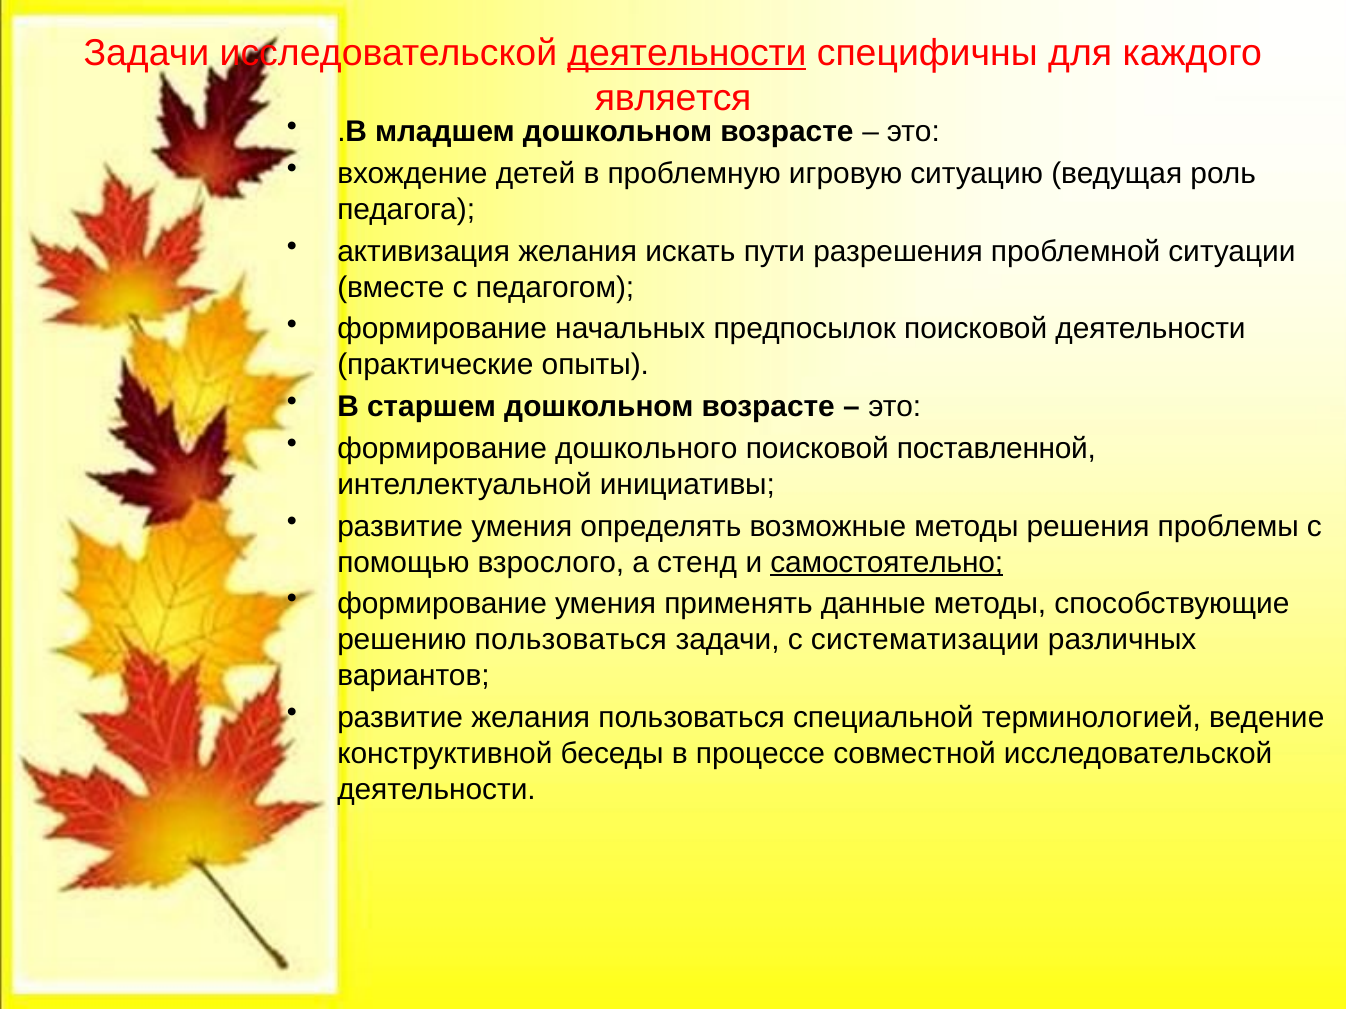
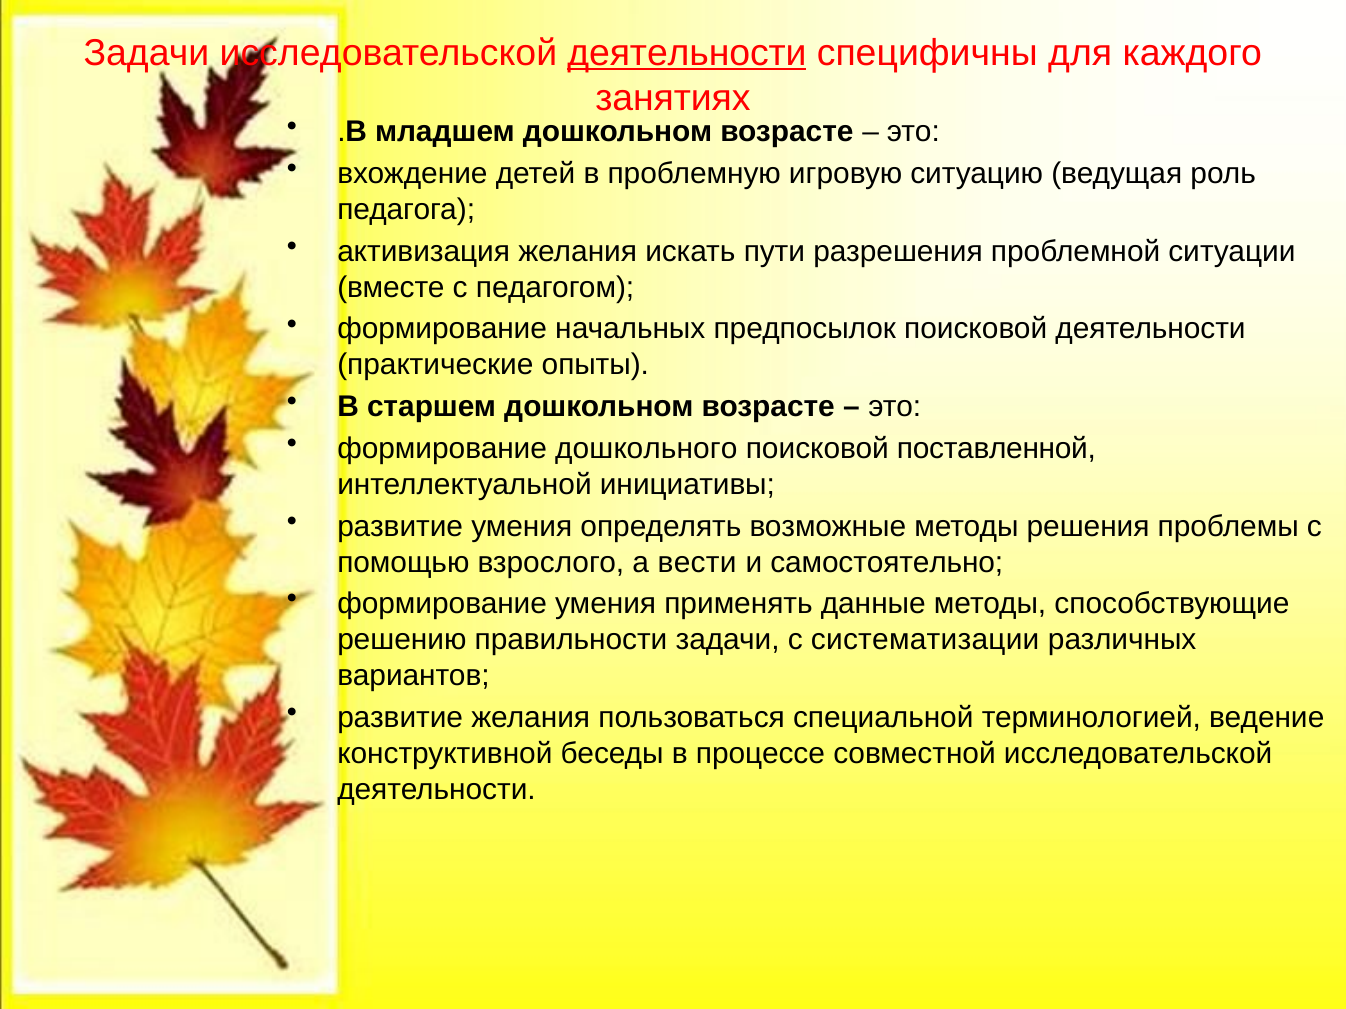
является: является -> занятиях
стенд: стенд -> вести
самостоятельно underline: present -> none
решению пользоваться: пользоваться -> правильности
